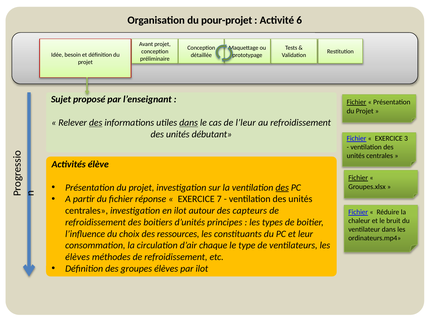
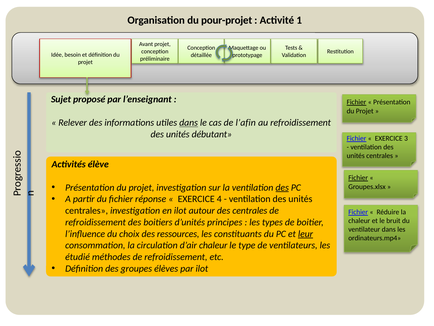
6: 6 -> 1
des at (96, 122) underline: present -> none
l’leur: l’leur -> l’afin
7: 7 -> 4
des capteurs: capteurs -> centrales
leur underline: none -> present
d’air chaque: chaque -> chaleur
élèves at (77, 257): élèves -> étudié
